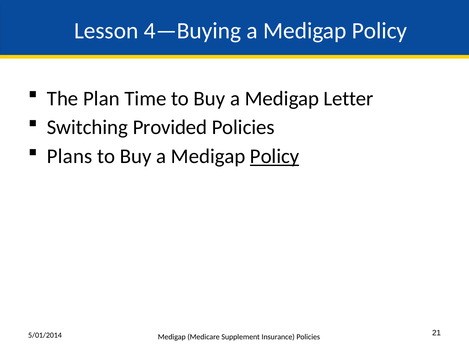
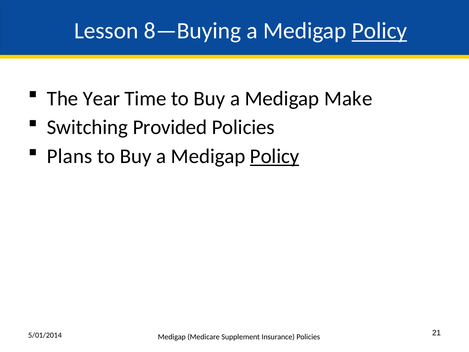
4—Buying: 4—Buying -> 8—Buying
Policy at (379, 31) underline: none -> present
Plan: Plan -> Year
Letter: Letter -> Make
